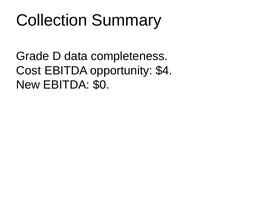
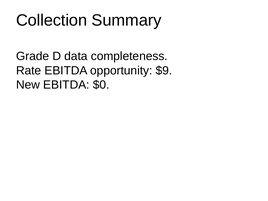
Cost: Cost -> Rate
$4: $4 -> $9
